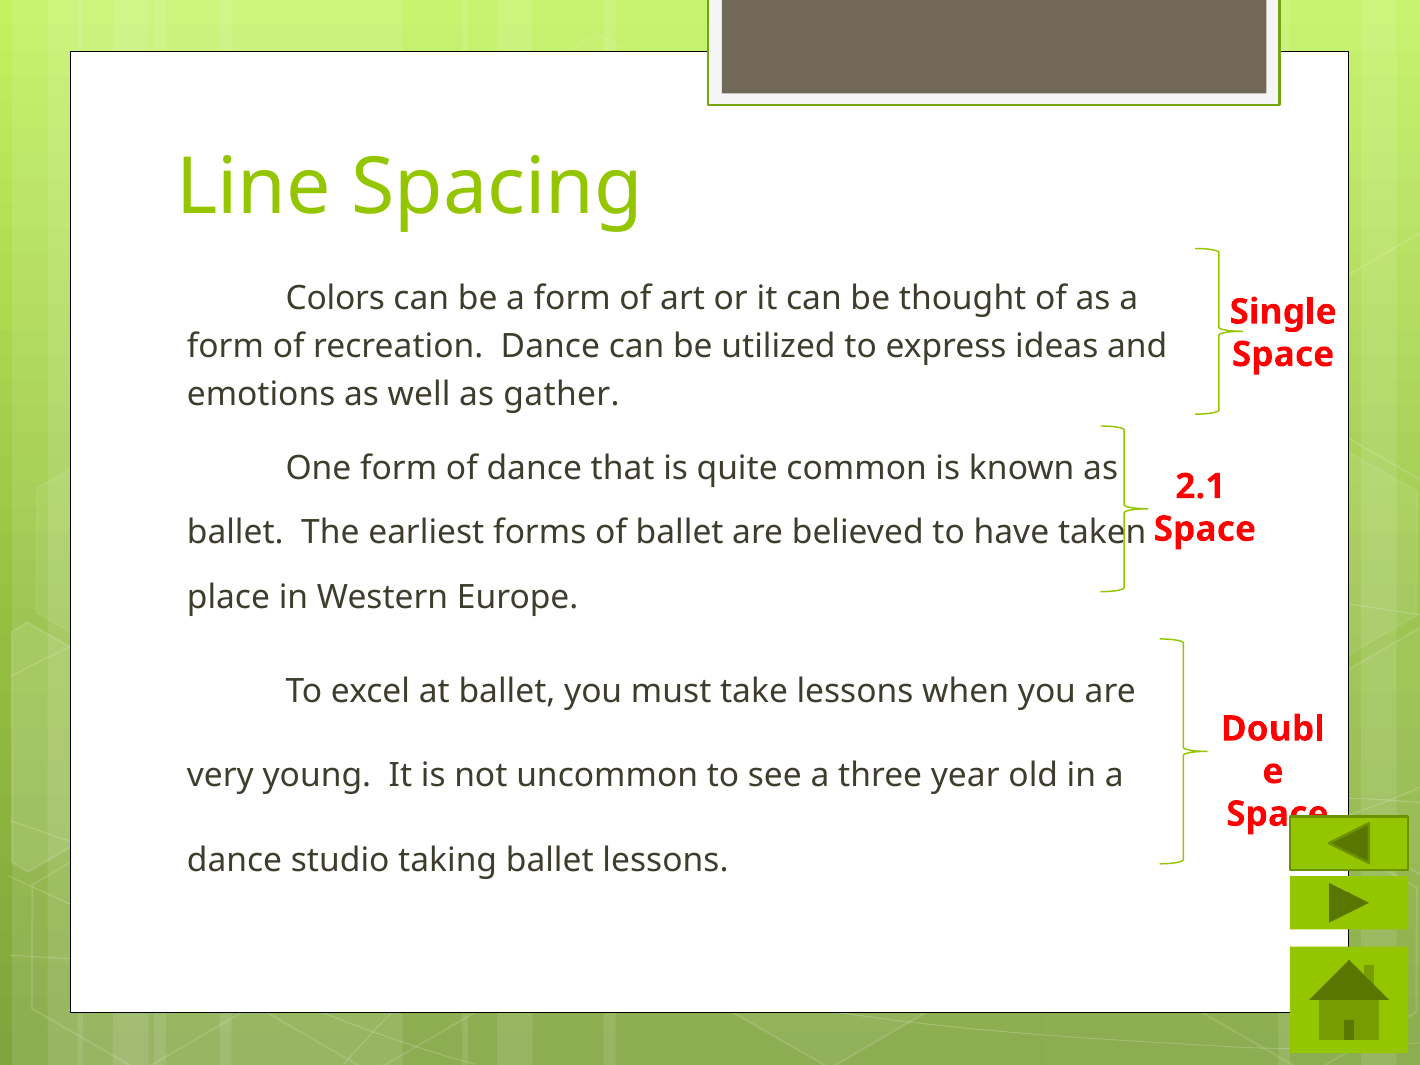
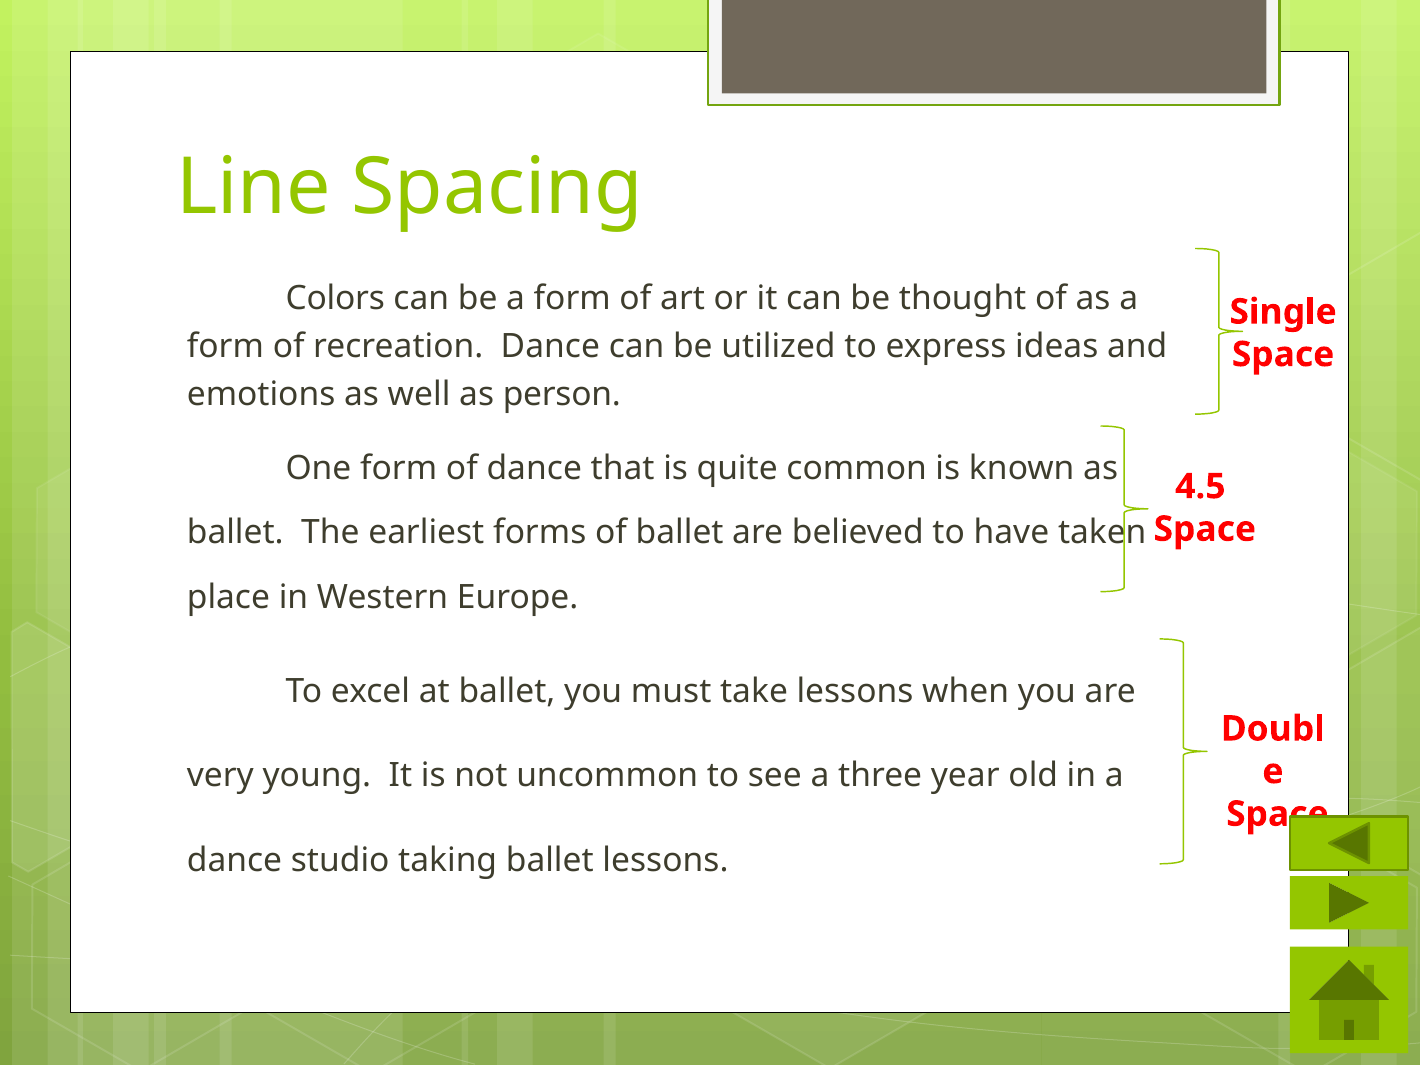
gather: gather -> person
2.1: 2.1 -> 4.5
